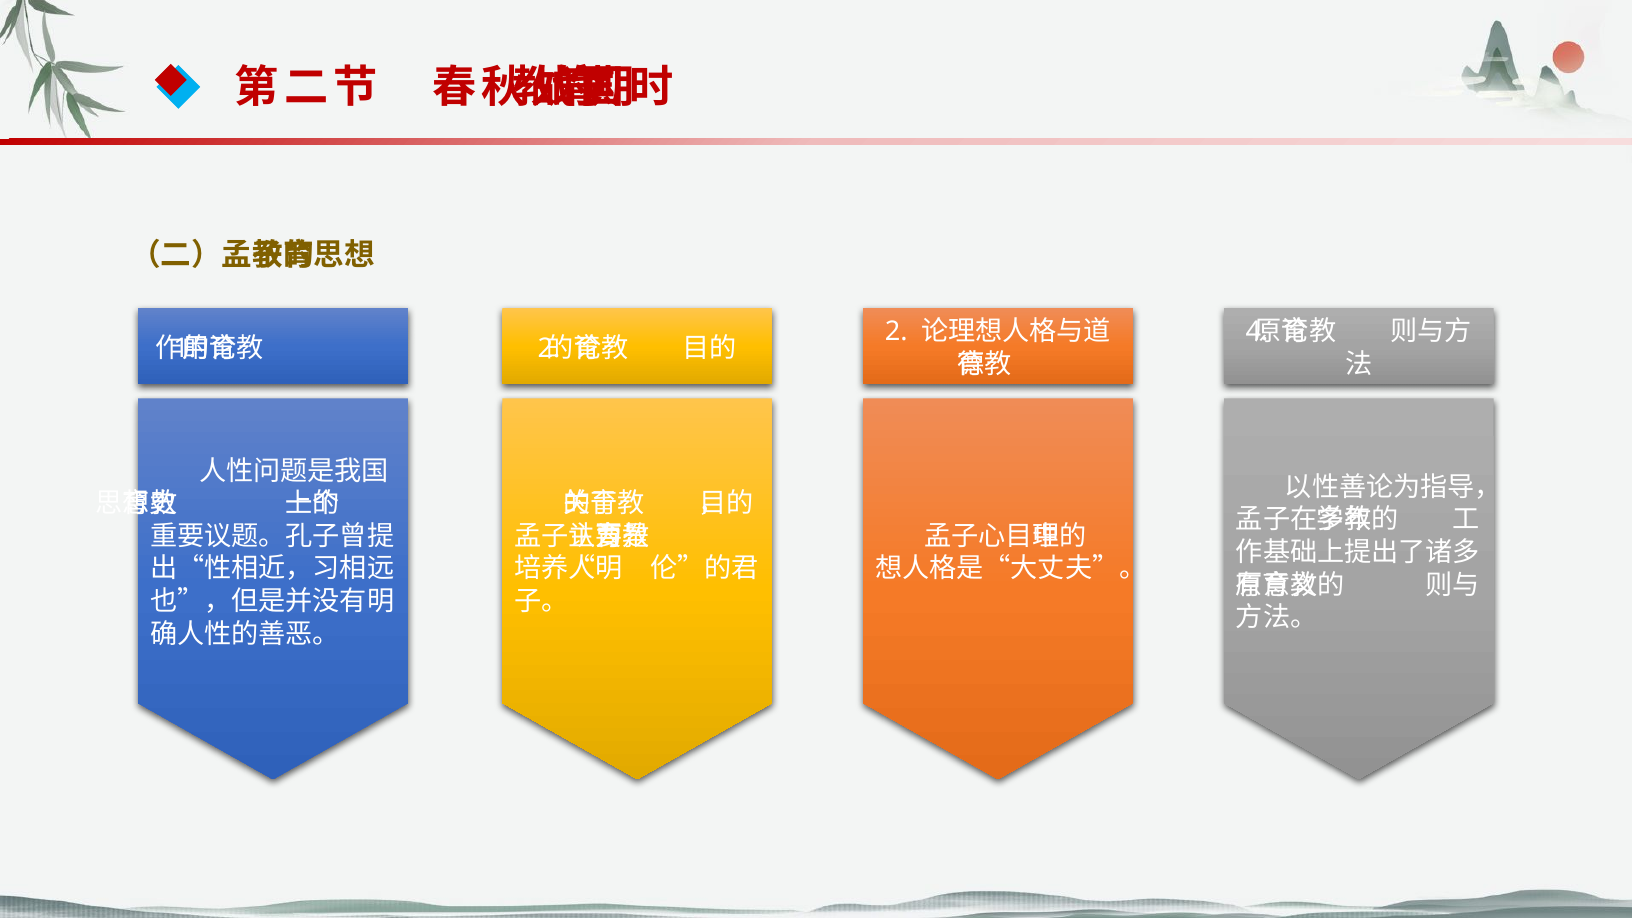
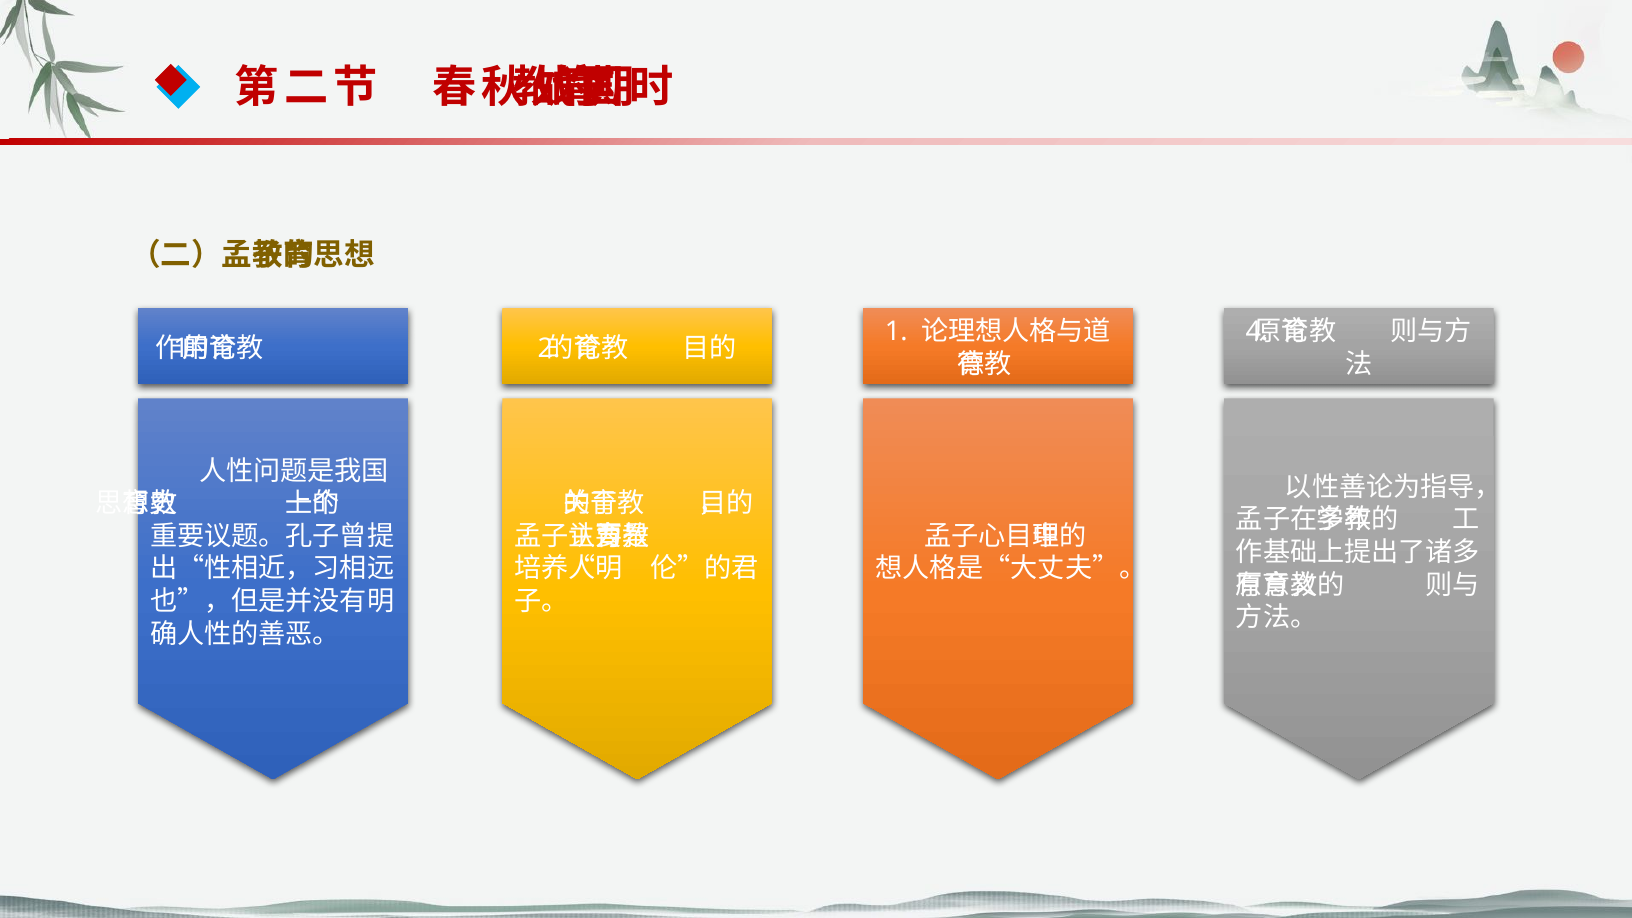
2 at (896, 332): 2 -> 1
